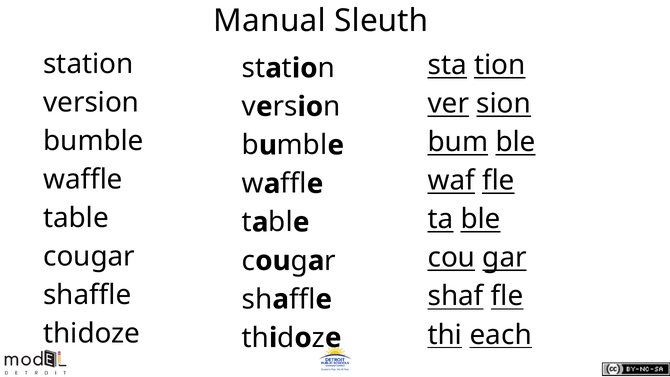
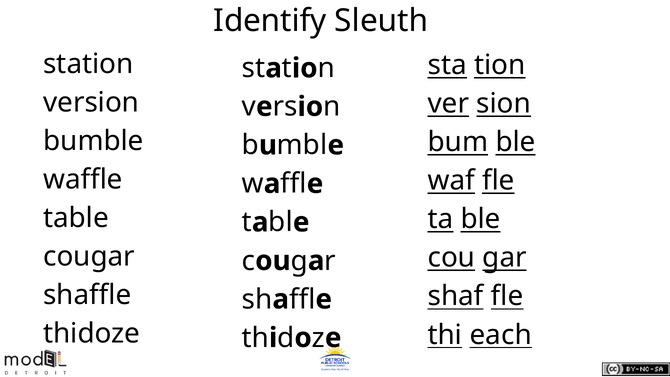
Manual: Manual -> Identify
